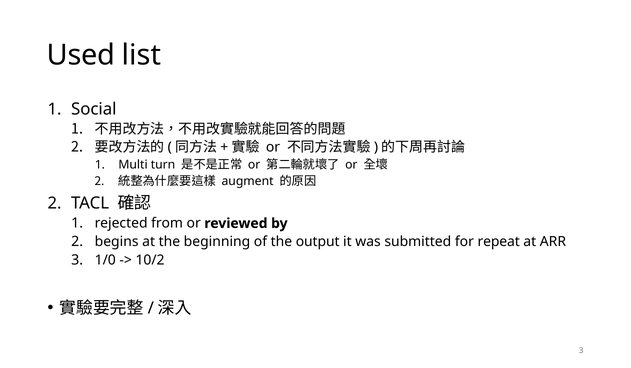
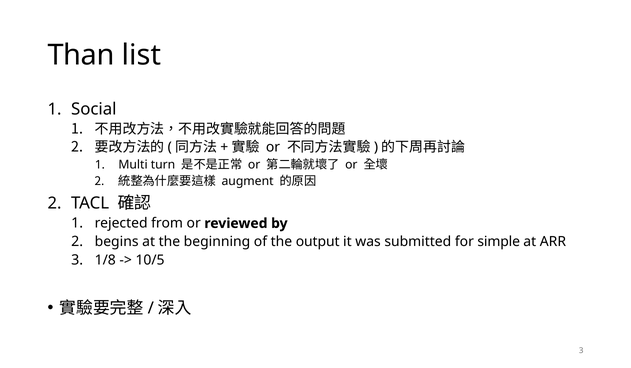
Used: Used -> Than
repeat: repeat -> simple
1/0: 1/0 -> 1/8
10/2: 10/2 -> 10/5
